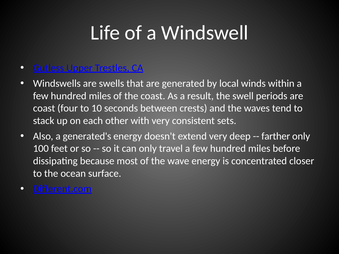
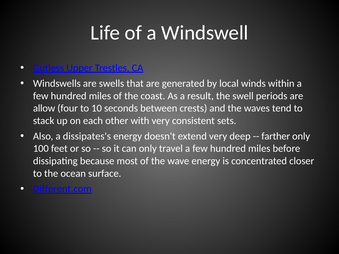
coast at (44, 108): coast -> allow
generated's: generated's -> dissipates's
